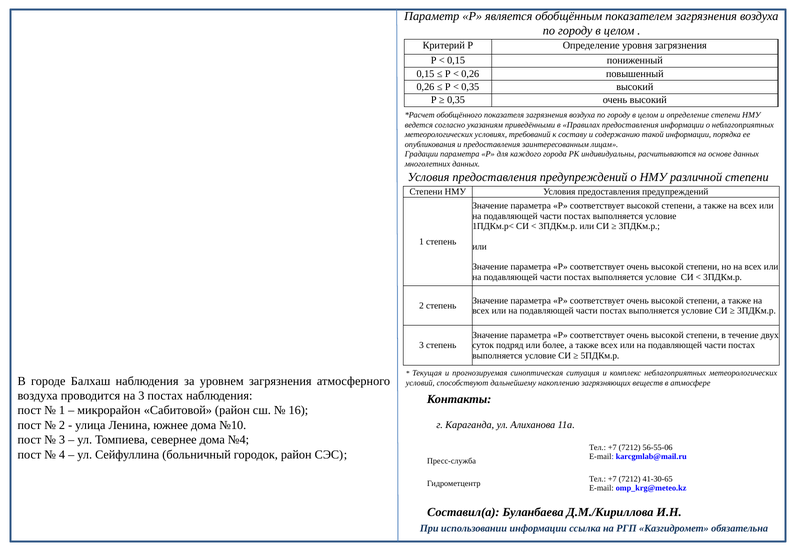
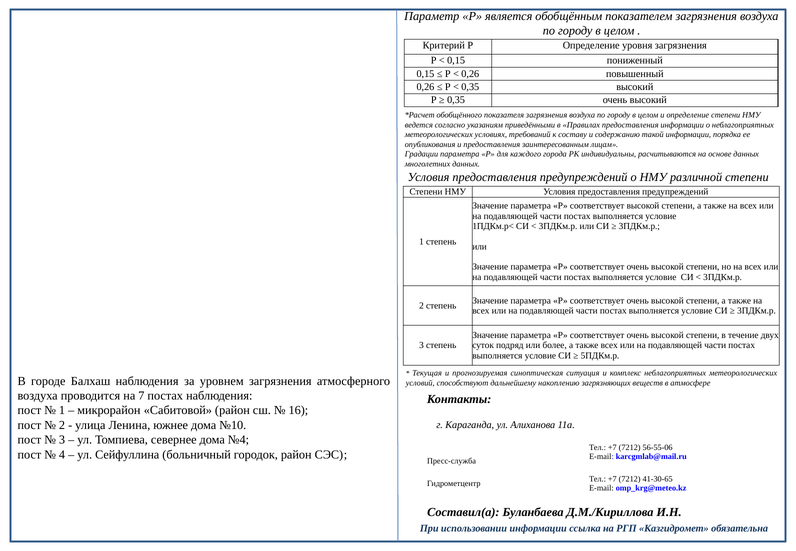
на 3: 3 -> 7
